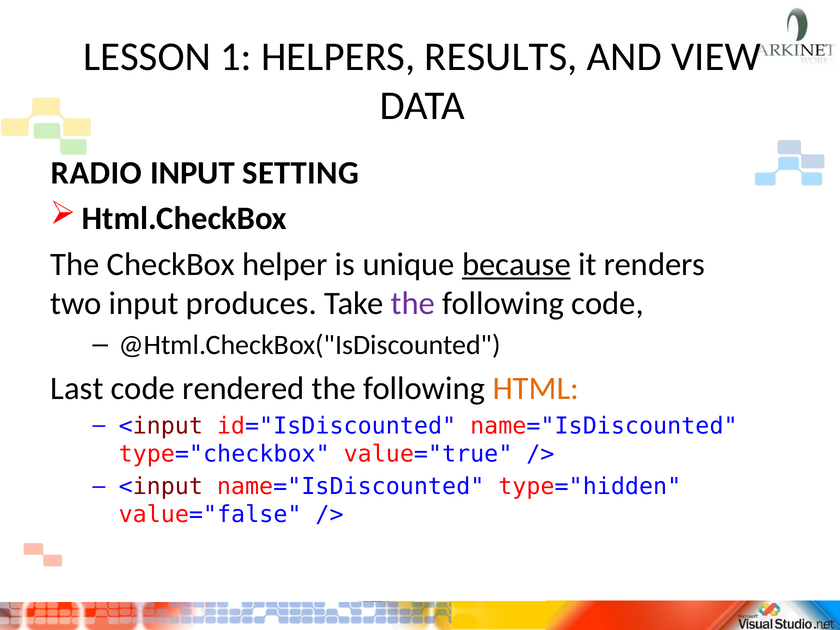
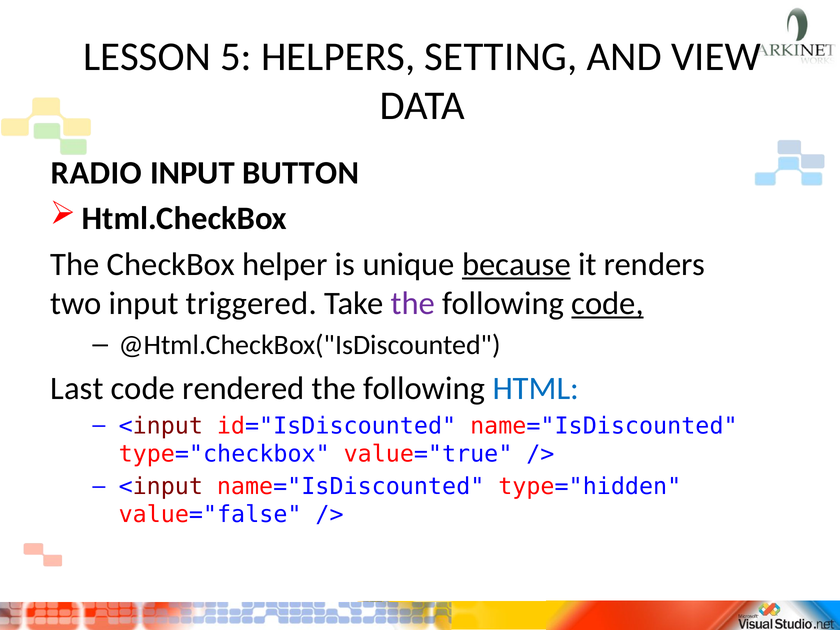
1: 1 -> 5
RESULTS: RESULTS -> SETTING
SETTING: SETTING -> BUTTON
produces: produces -> triggered
code at (608, 303) underline: none -> present
HTML colour: orange -> blue
